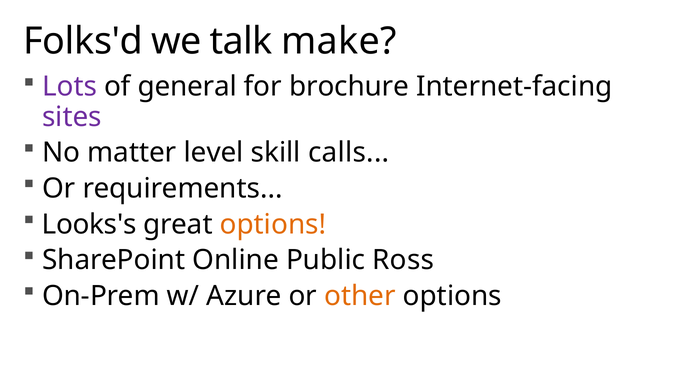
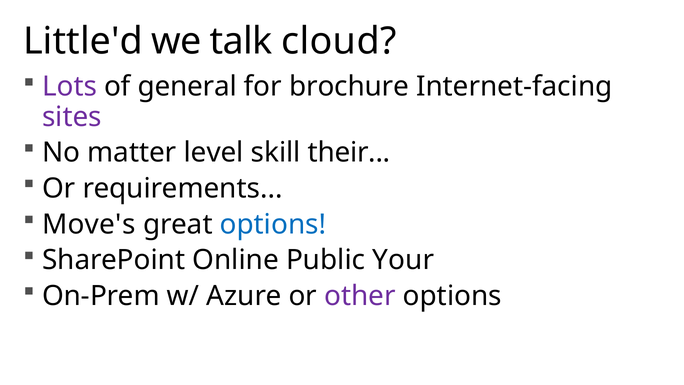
Folks'd: Folks'd -> Little'd
make: make -> cloud
calls: calls -> their
Looks's: Looks's -> Move's
options at (273, 224) colour: orange -> blue
Ross: Ross -> Your
other colour: orange -> purple
